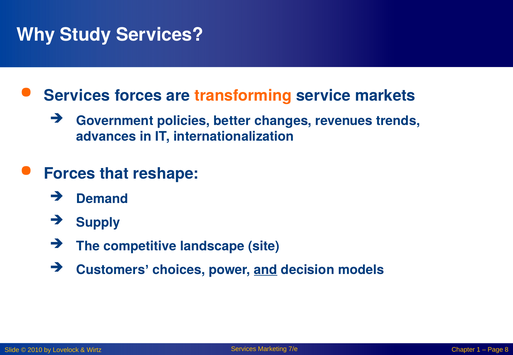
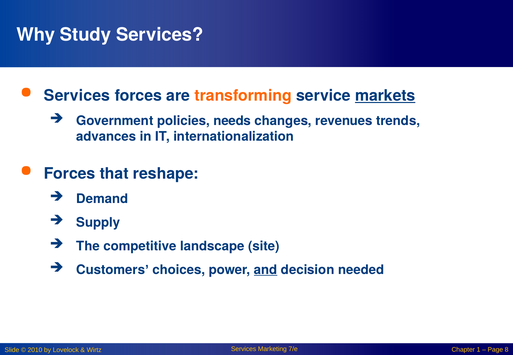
markets underline: none -> present
better: better -> needs
models: models -> needed
